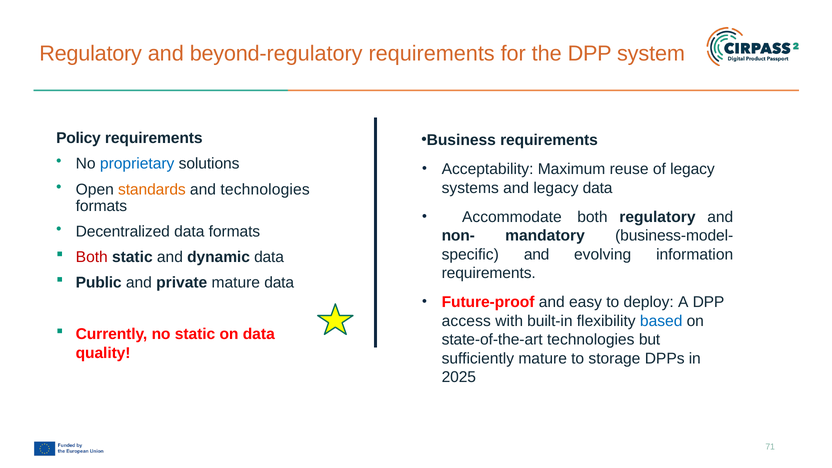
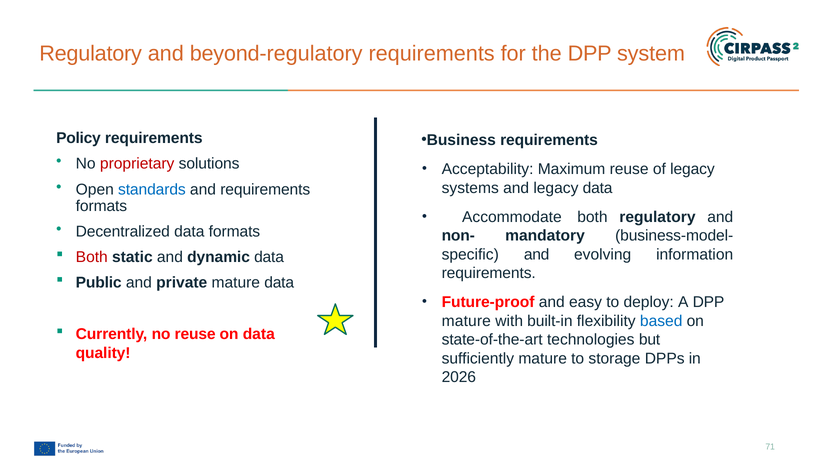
proprietary colour: blue -> red
standards colour: orange -> blue
and technologies: technologies -> requirements
access at (466, 321): access -> mature
no static: static -> reuse
2025: 2025 -> 2026
